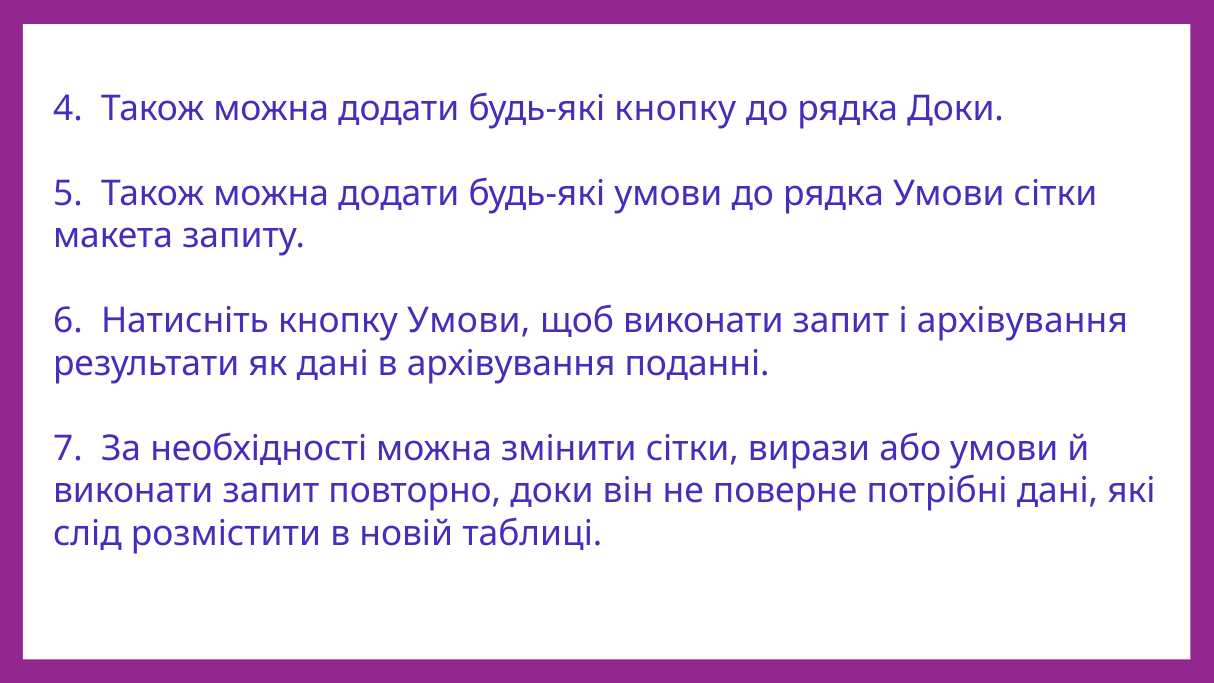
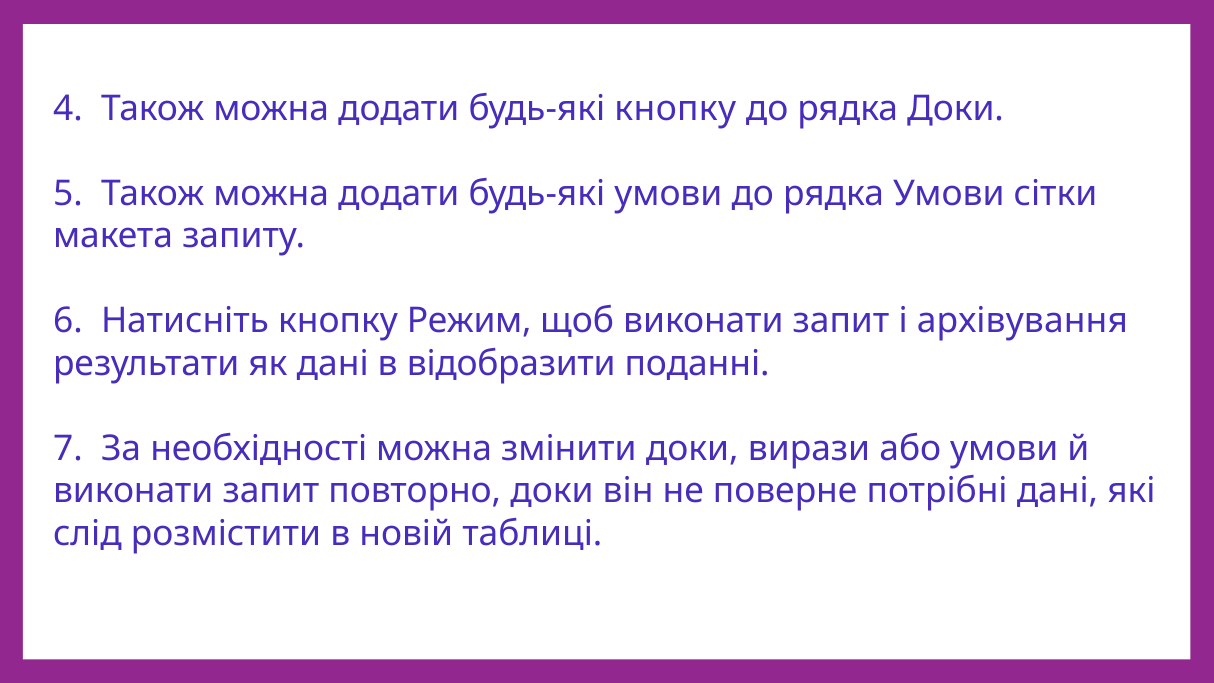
кнопку Умови: Умови -> Режим
в архівування: архівування -> відобразити
змінити сітки: сітки -> доки
